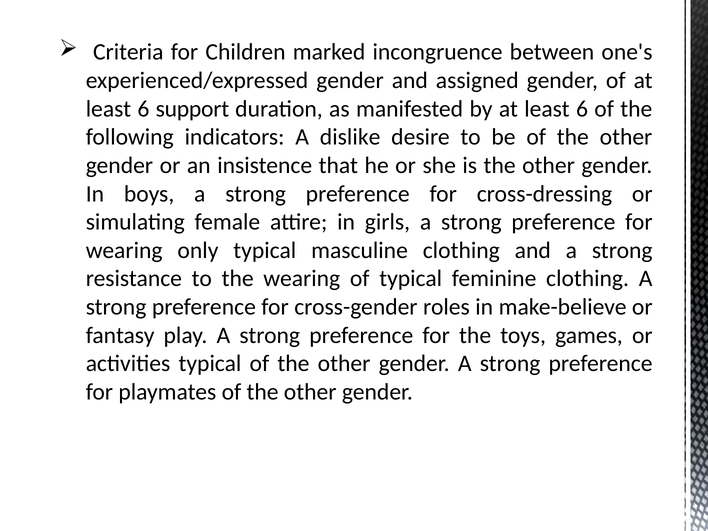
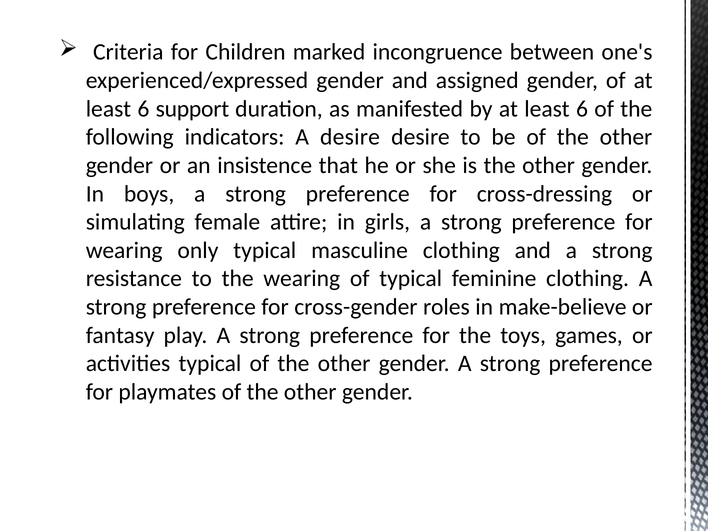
A dislike: dislike -> desire
